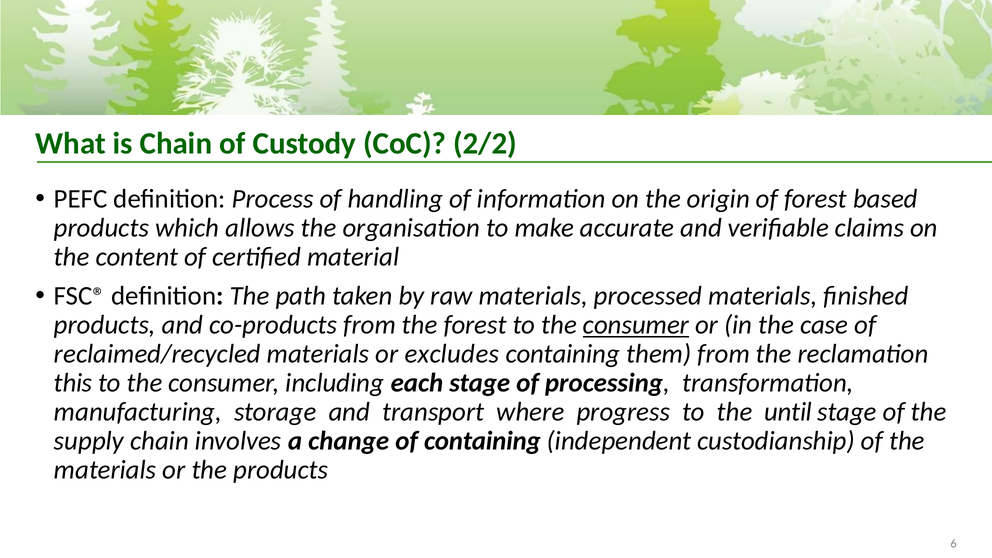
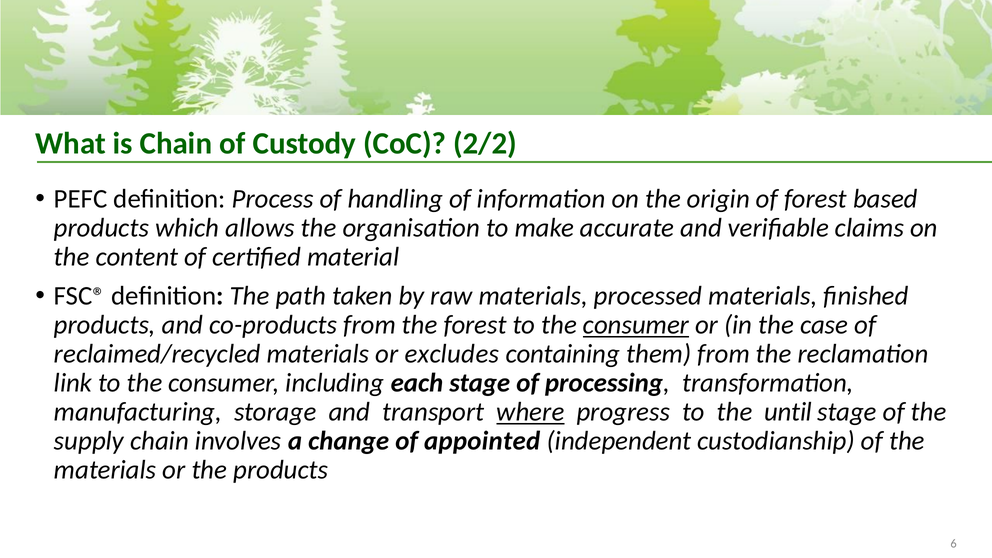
this: this -> link
where underline: none -> present
of containing: containing -> appointed
